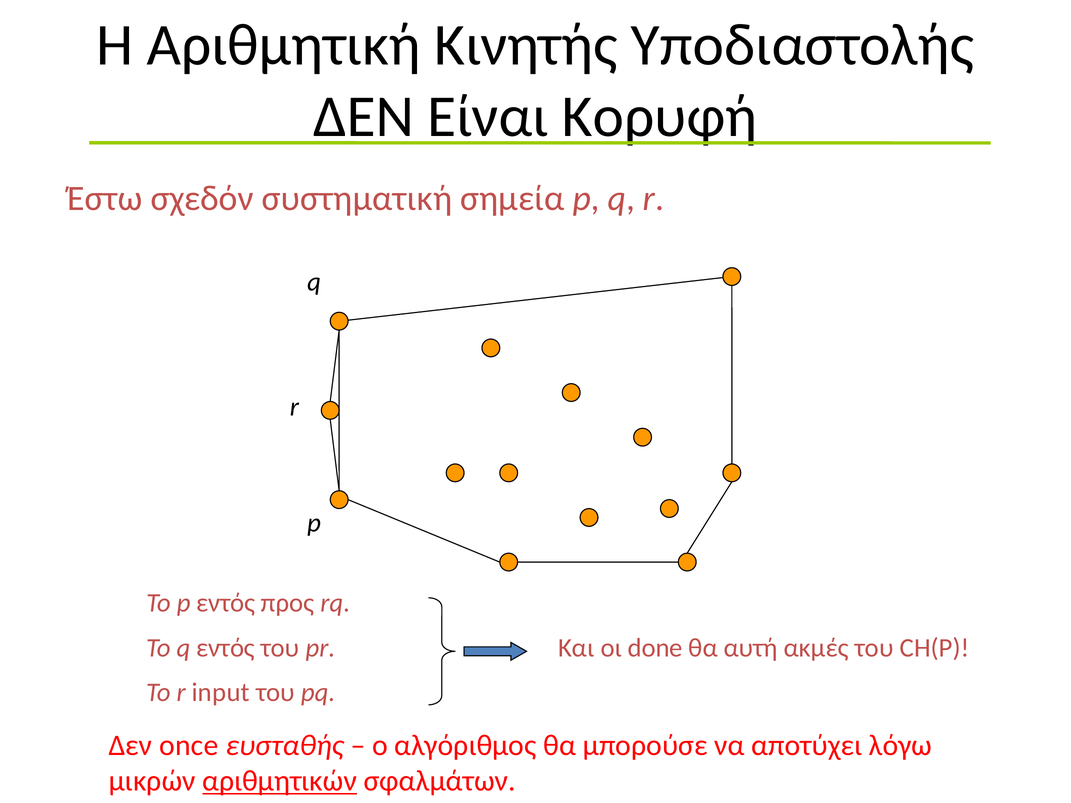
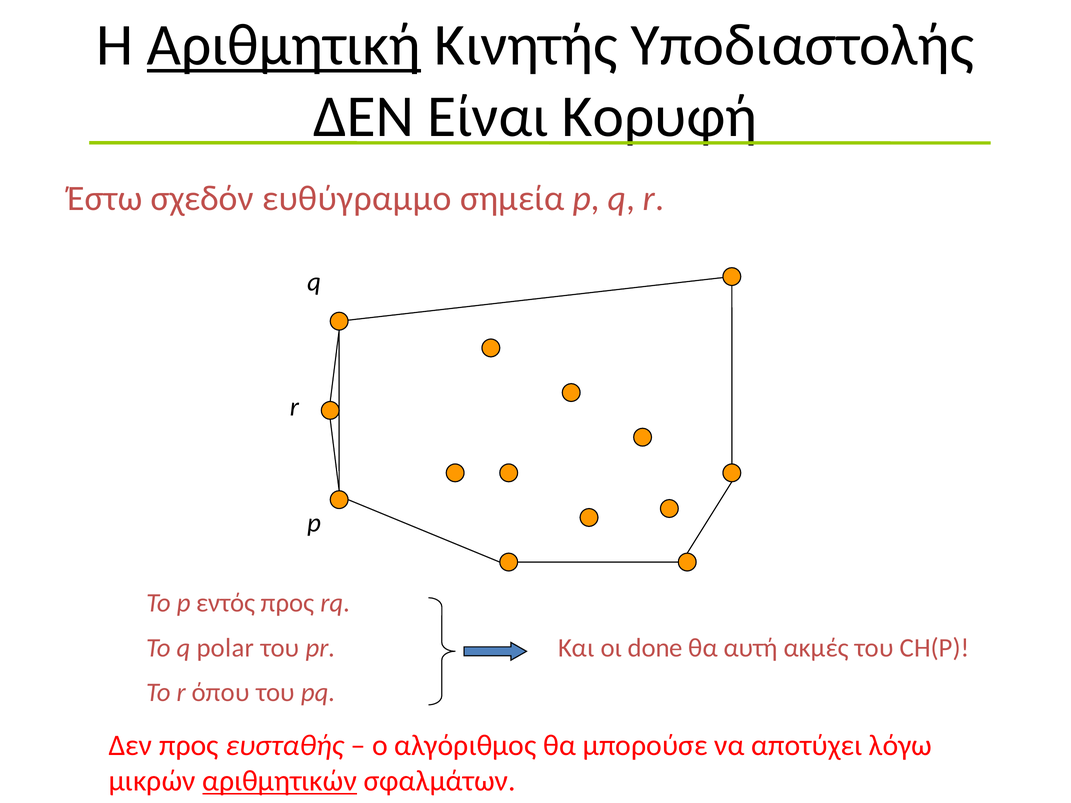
Αριθμητική underline: none -> present
συστηματική: συστηματική -> ευθύγραμμο
q εντός: εντός -> polar
input: input -> όπου
Δεν once: once -> προς
